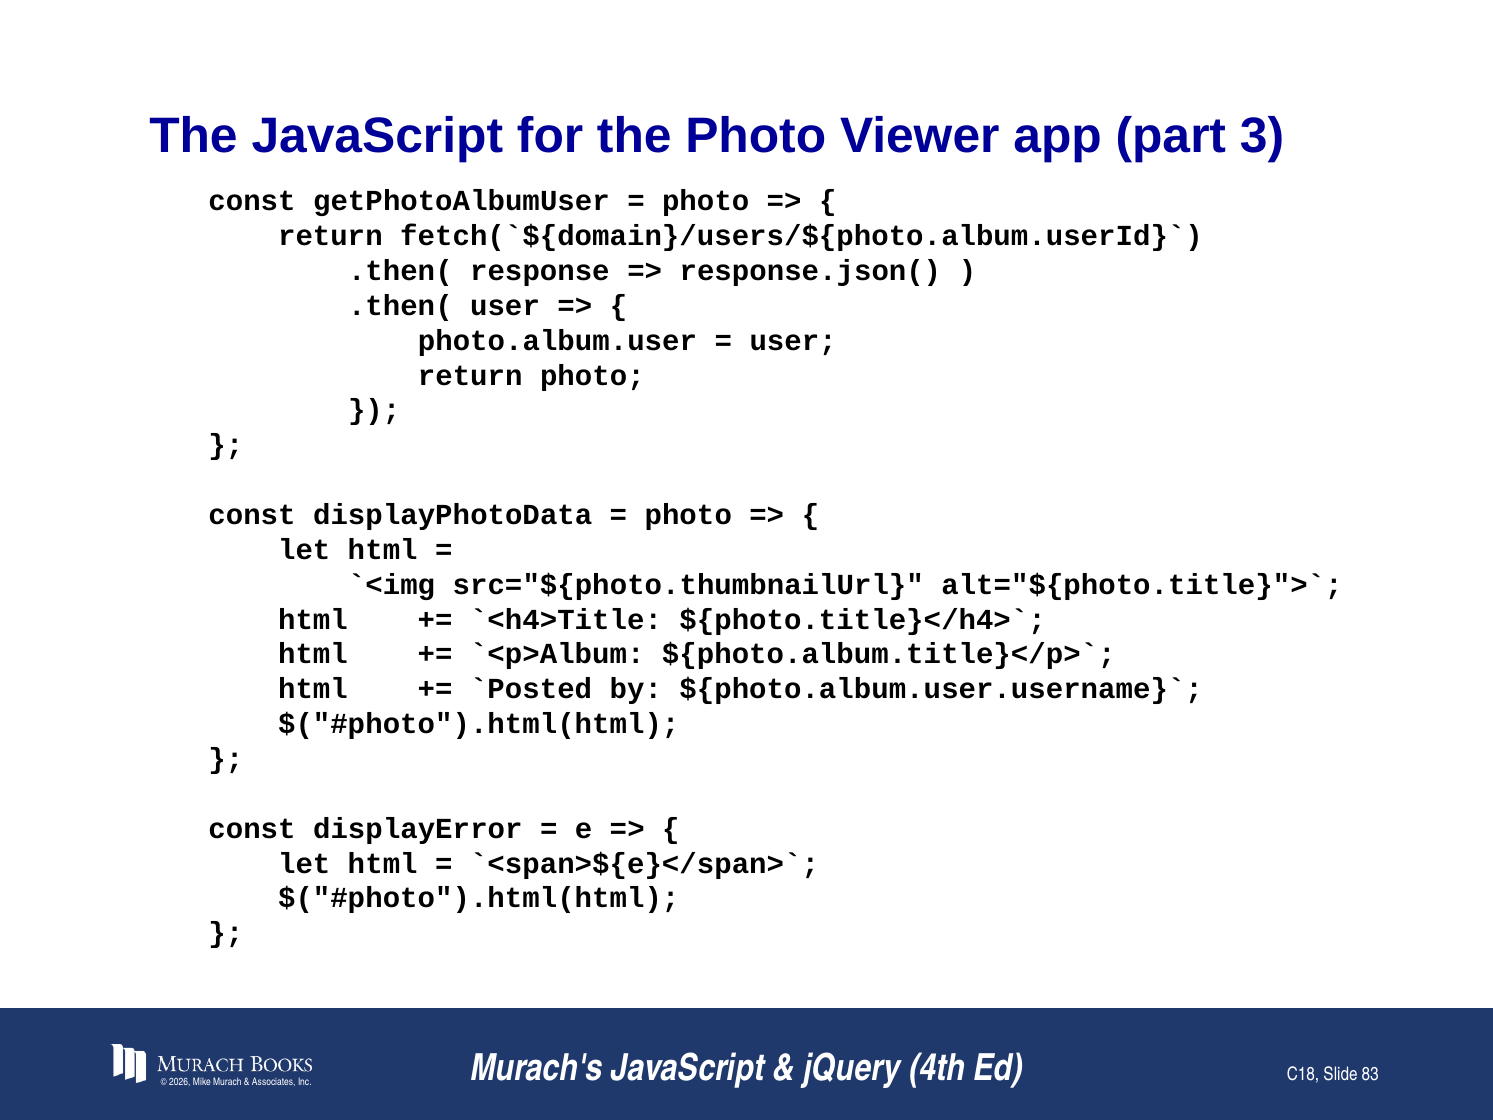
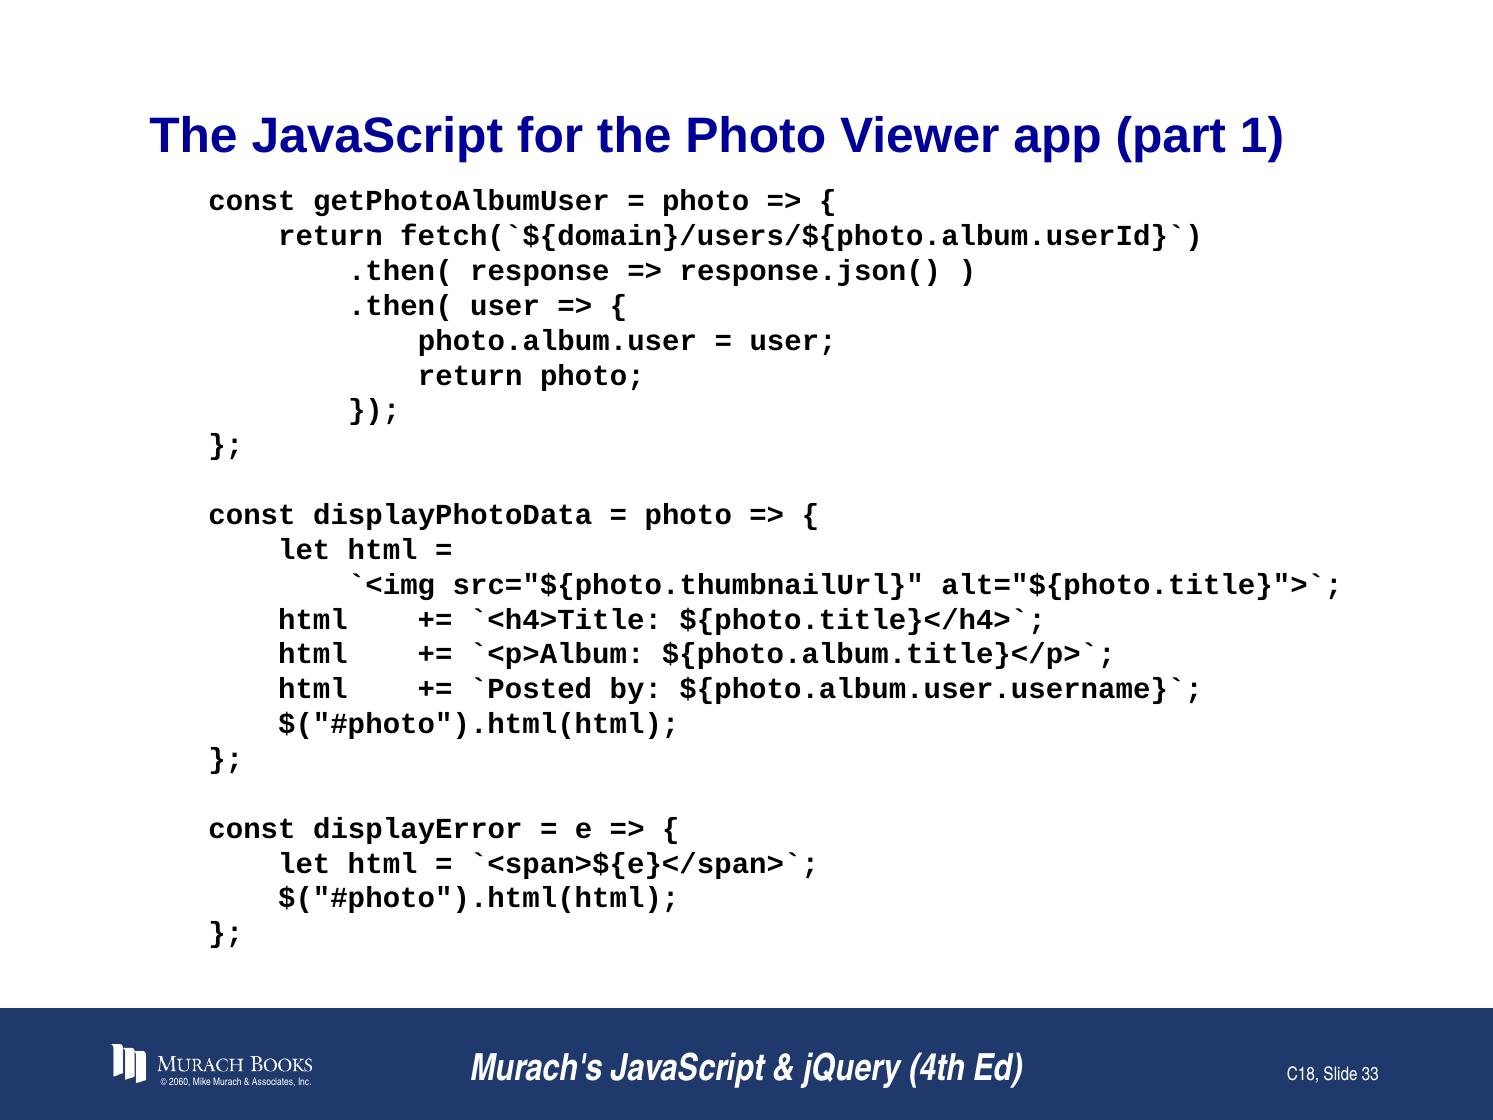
3: 3 -> 1
2026: 2026 -> 2060
83: 83 -> 33
